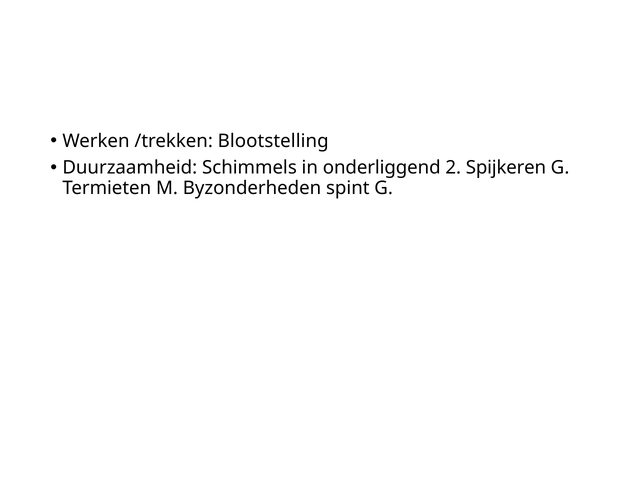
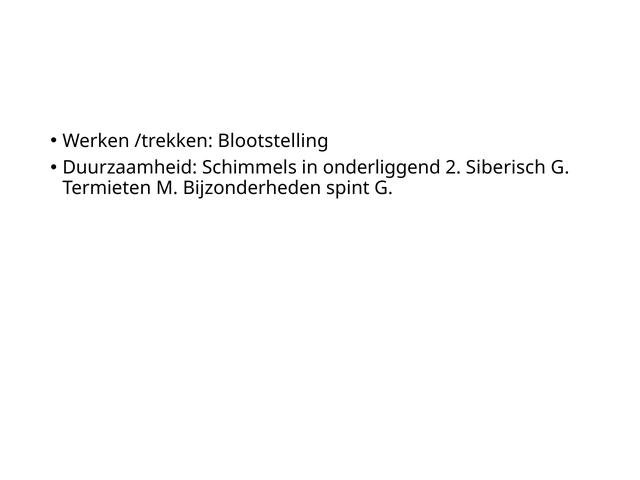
Spijkeren: Spijkeren -> Siberisch
Byzonderheden: Byzonderheden -> Bijzonderheden
